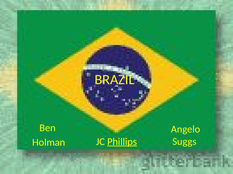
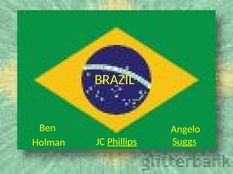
Suggs underline: none -> present
